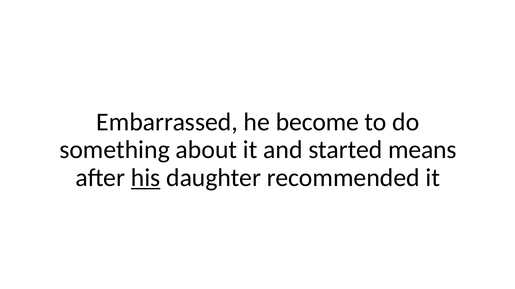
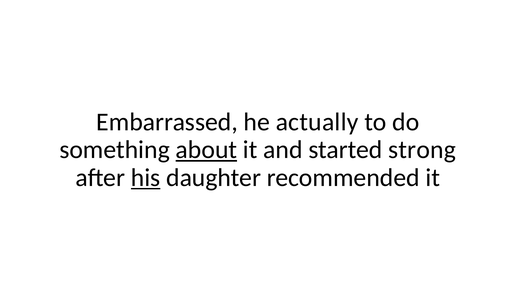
become: become -> actually
about underline: none -> present
means: means -> strong
